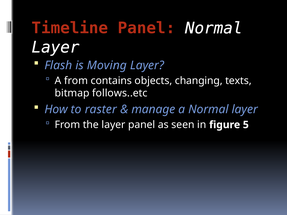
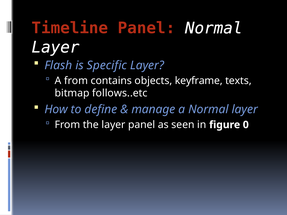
Moving: Moving -> Specific
changing: changing -> keyframe
raster: raster -> define
5: 5 -> 0
